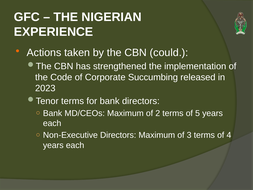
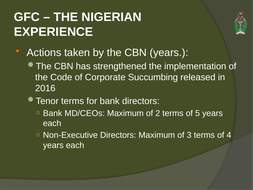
CBN could: could -> years
2023: 2023 -> 2016
